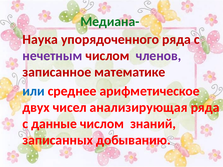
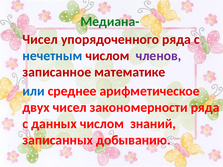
Наука at (40, 39): Наука -> Чисел
нечетным colour: purple -> blue
анализирующая: анализирующая -> закономерности
данные: данные -> данных
